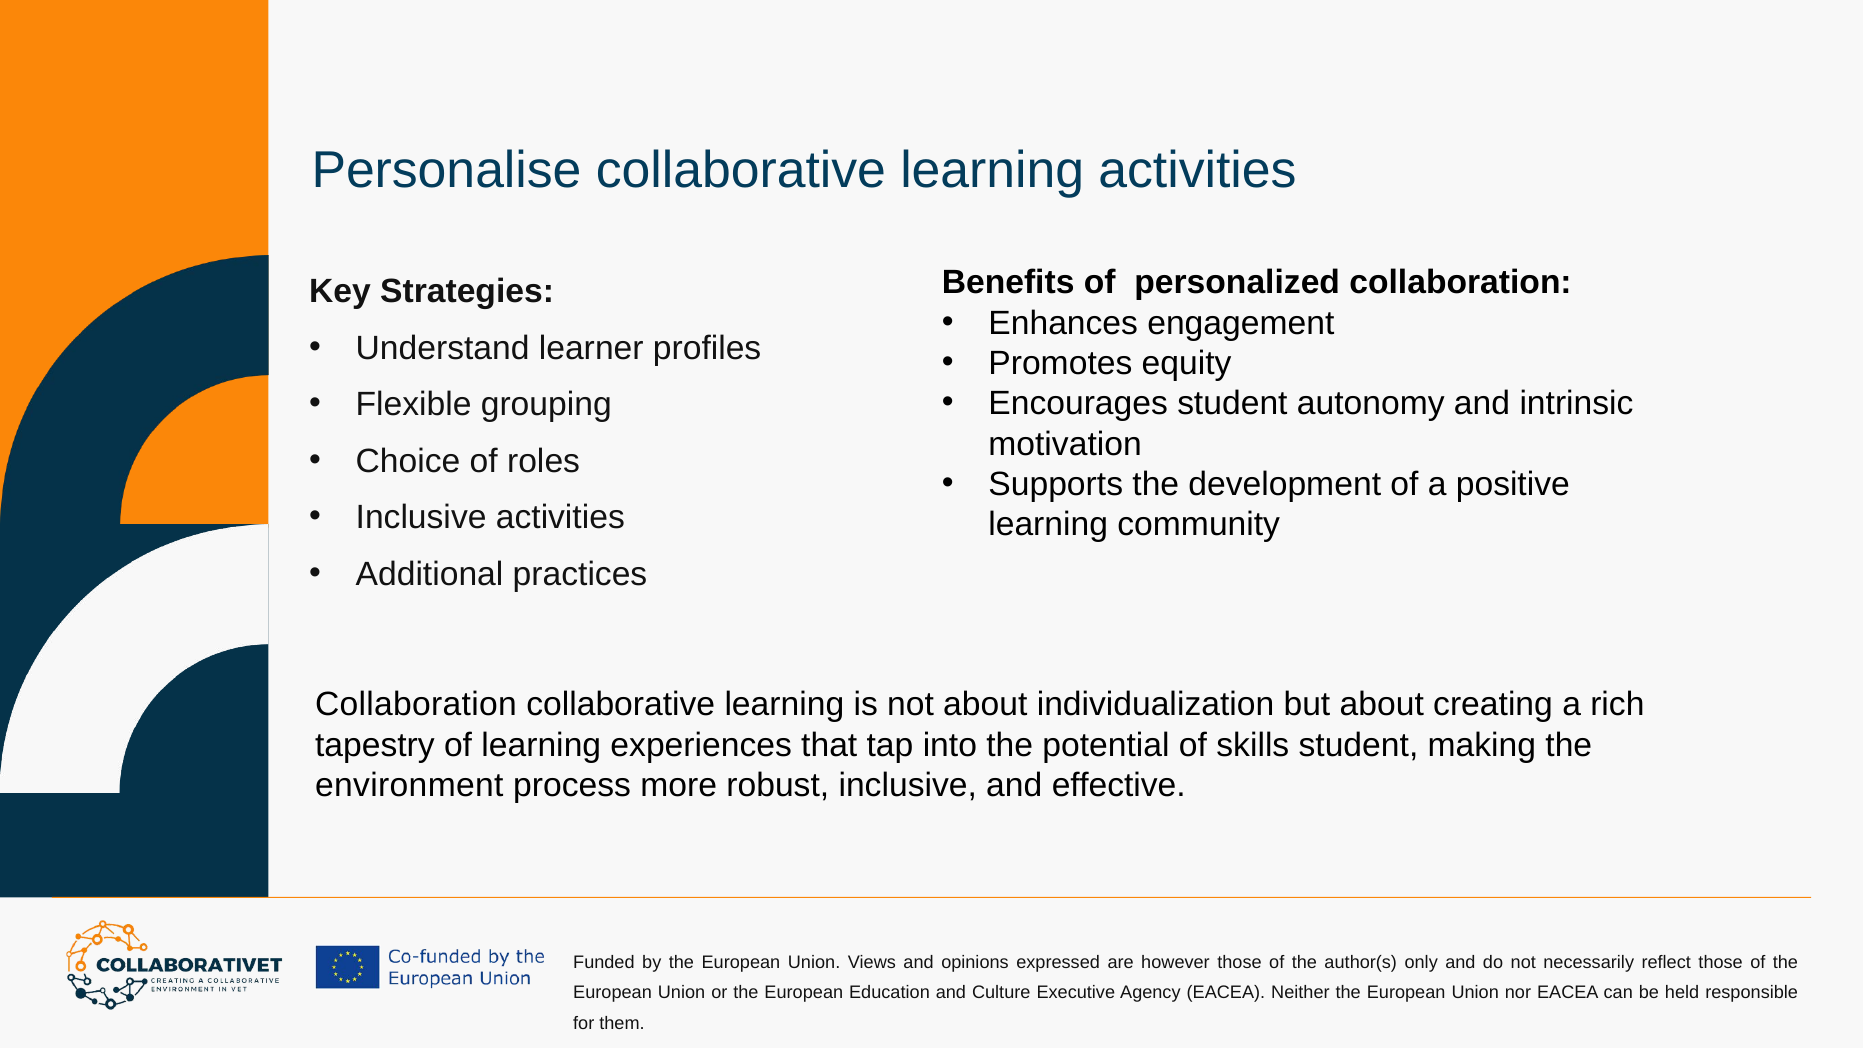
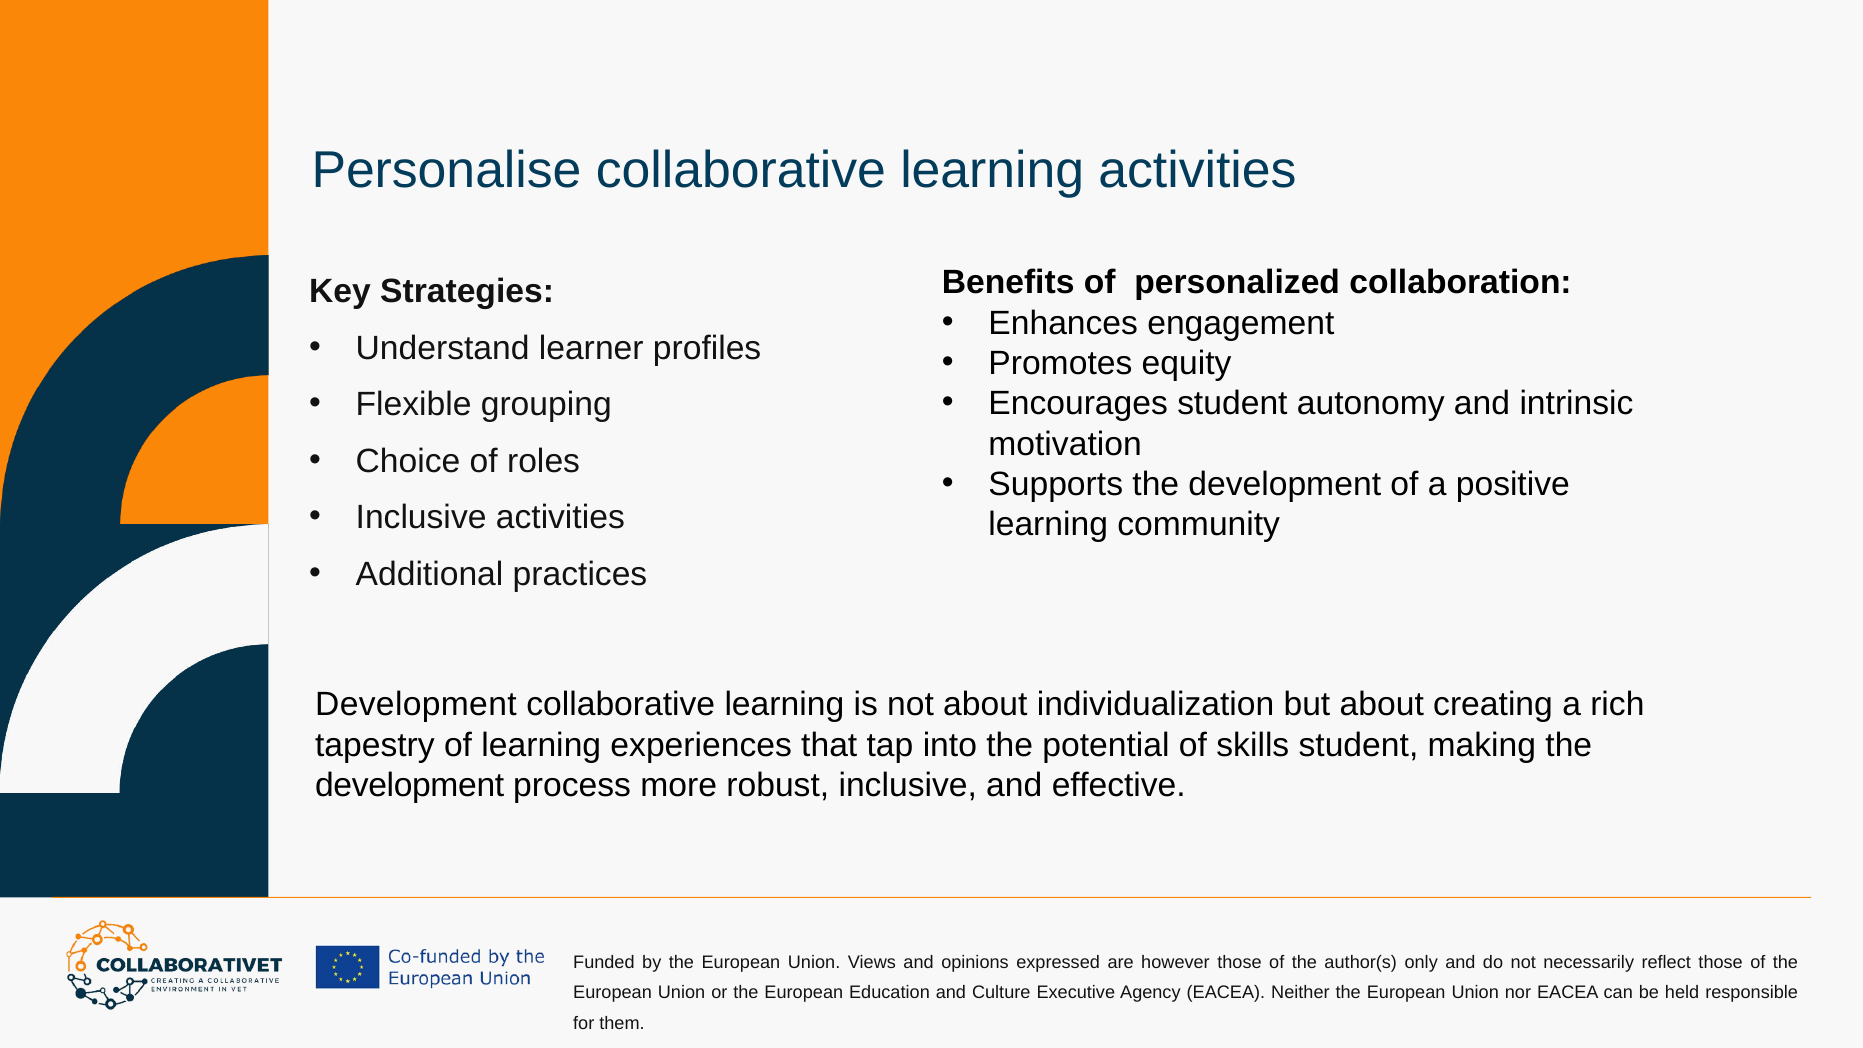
Collaboration at (416, 705): Collaboration -> Development
environment at (409, 785): environment -> development
